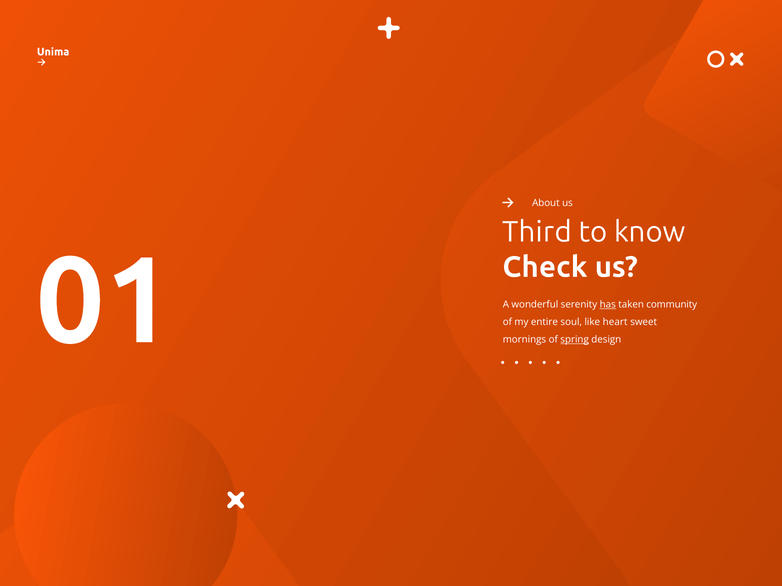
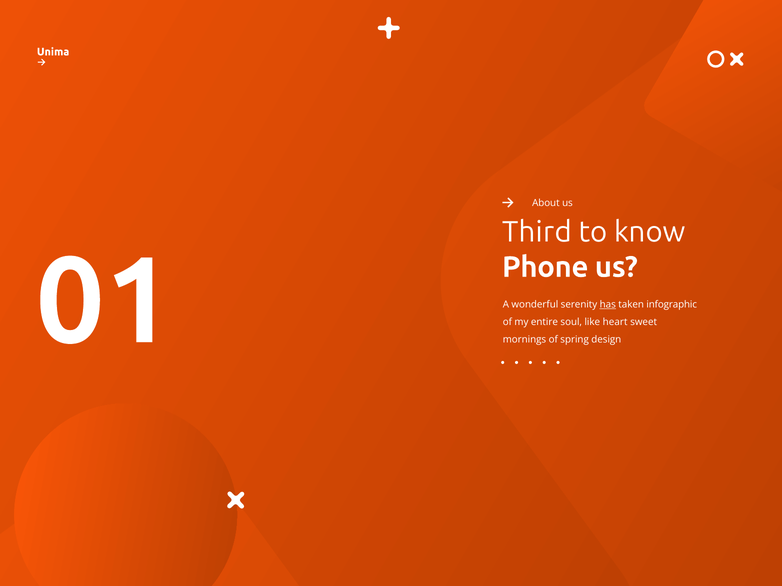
Check: Check -> Phone
community: community -> infographic
spring underline: present -> none
